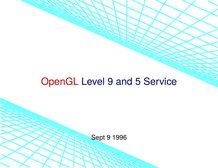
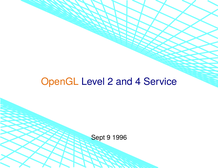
OpenGL colour: red -> orange
Level 9: 9 -> 2
5: 5 -> 4
